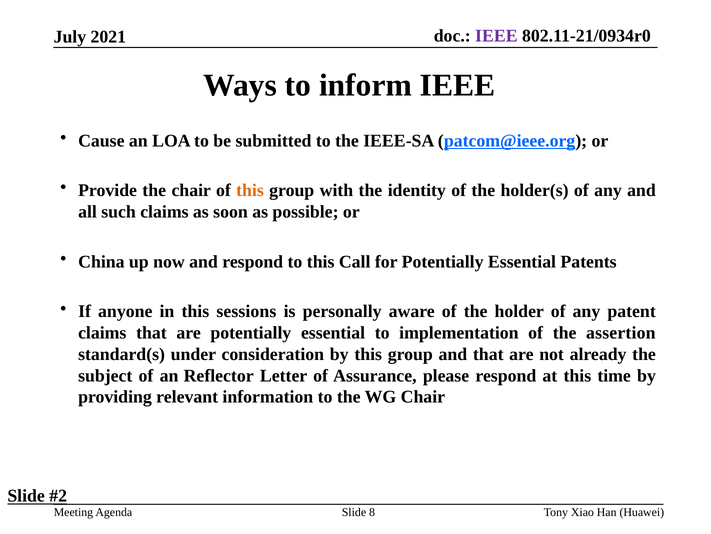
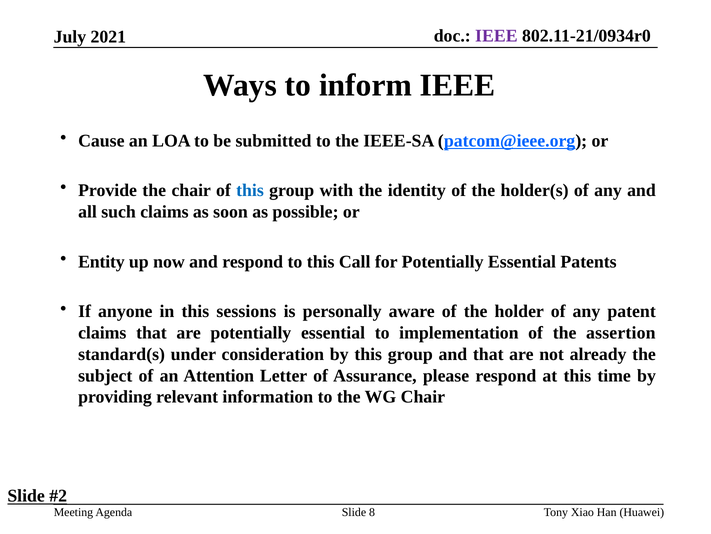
this at (250, 190) colour: orange -> blue
China: China -> Entity
Reflector: Reflector -> Attention
